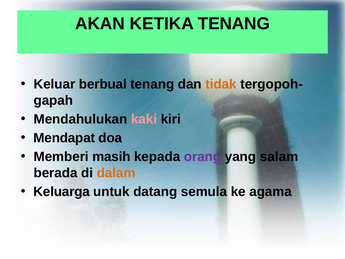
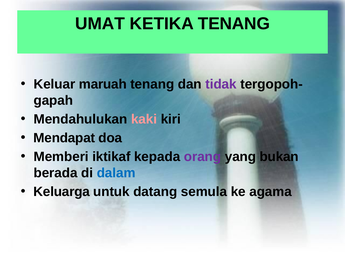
AKAN: AKAN -> UMAT
berbual: berbual -> maruah
tidak colour: orange -> purple
masih: masih -> iktikaf
salam: salam -> bukan
dalam colour: orange -> blue
